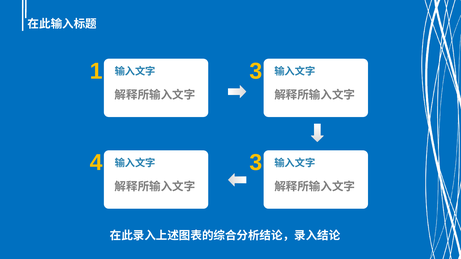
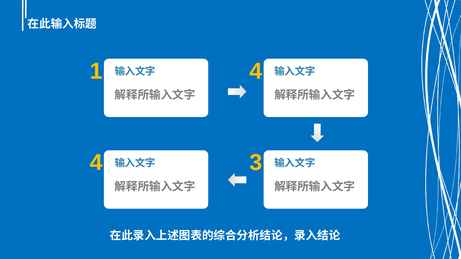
3 at (256, 71): 3 -> 4
